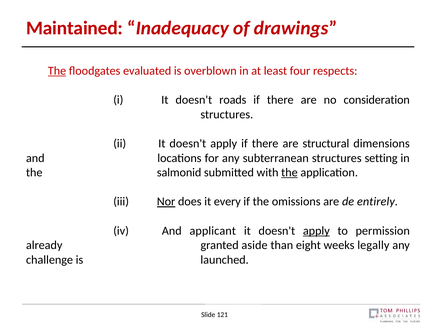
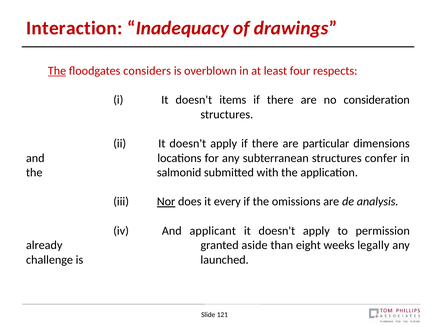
Maintained: Maintained -> Interaction
evaluated: evaluated -> considers
roads: roads -> items
structural: structural -> particular
setting: setting -> confer
the at (289, 173) underline: present -> none
entirely: entirely -> analysis
apply at (316, 231) underline: present -> none
